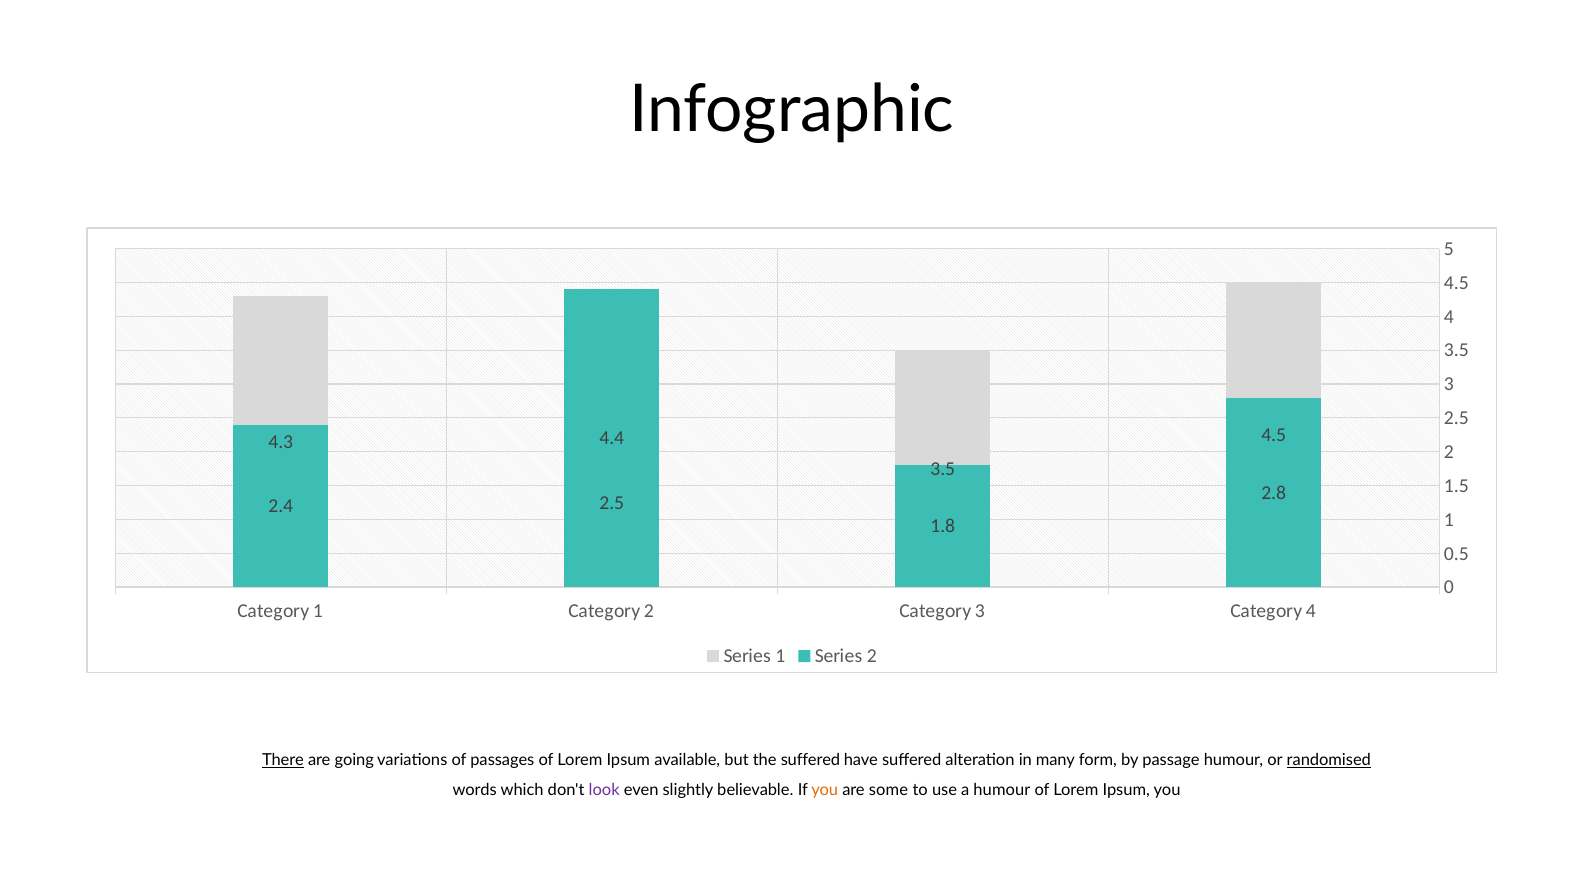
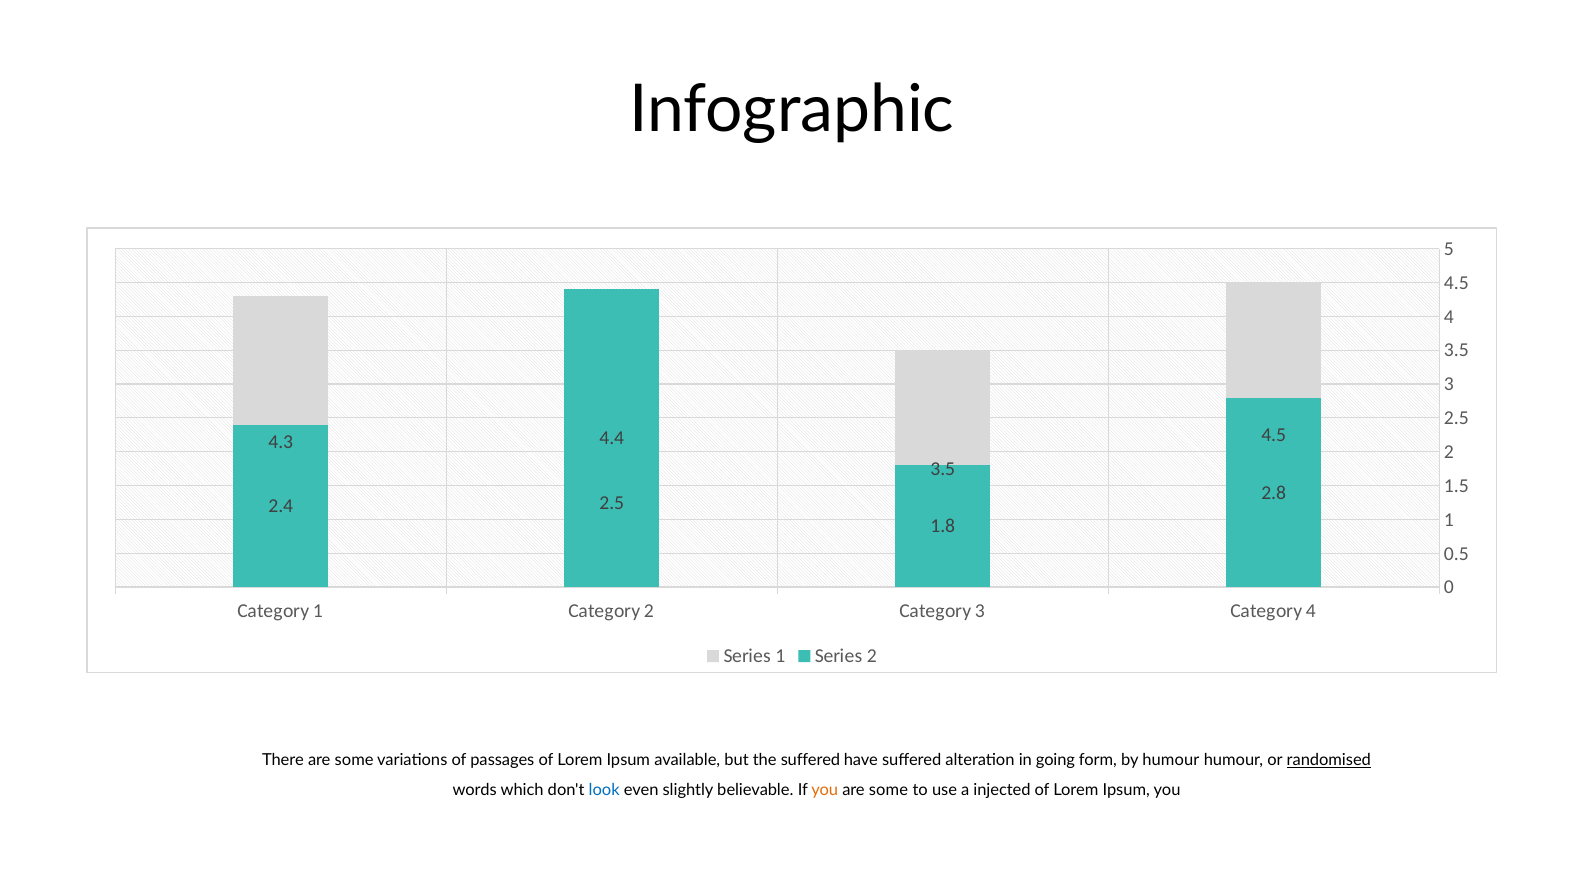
There underline: present -> none
going at (354, 760): going -> some
many: many -> going
by passage: passage -> humour
look colour: purple -> blue
a humour: humour -> injected
